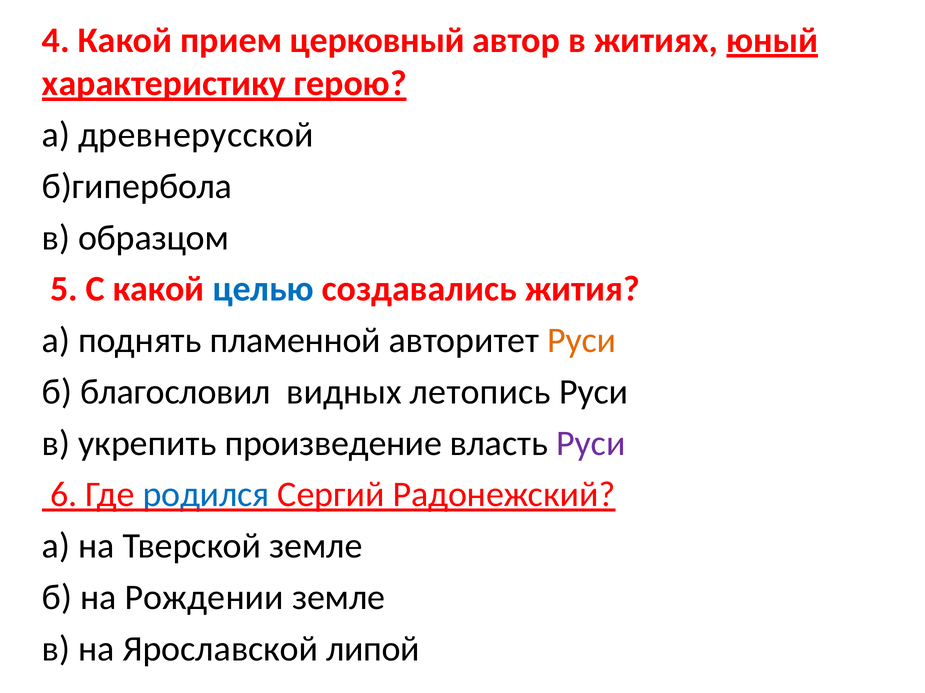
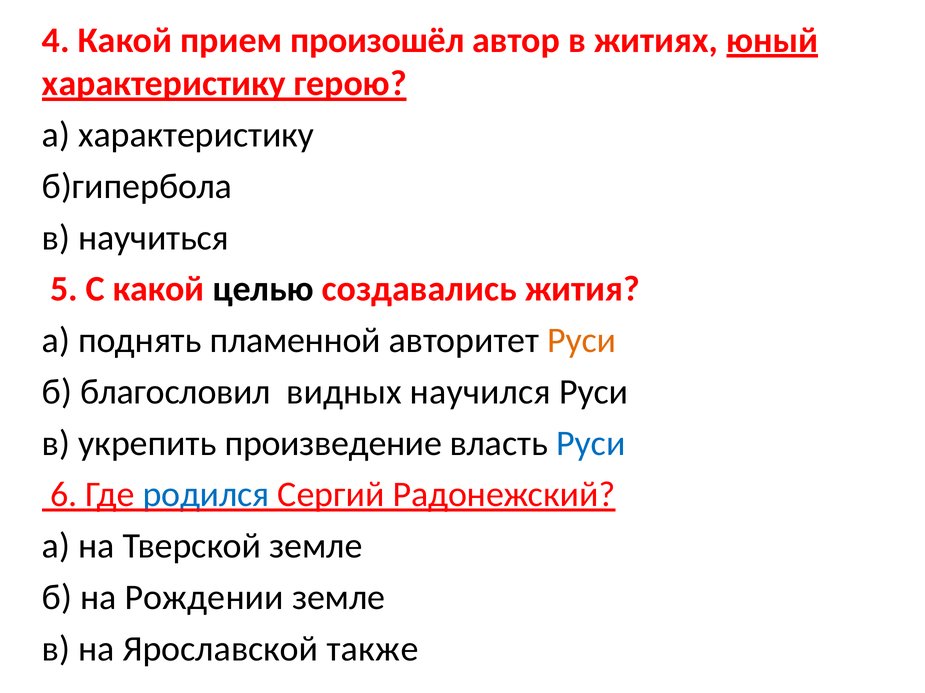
церковный: церковный -> произошёл
а древнерусской: древнерусской -> характеристику
образцом: образцом -> научиться
целью colour: blue -> black
летопись: летопись -> научился
Руси at (591, 444) colour: purple -> blue
липой: липой -> также
